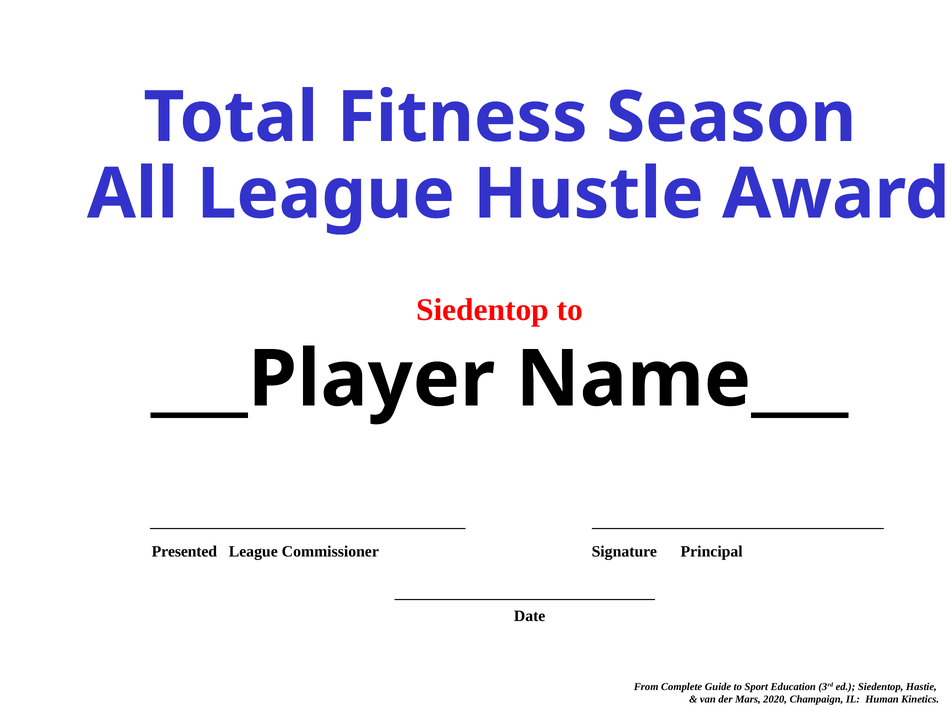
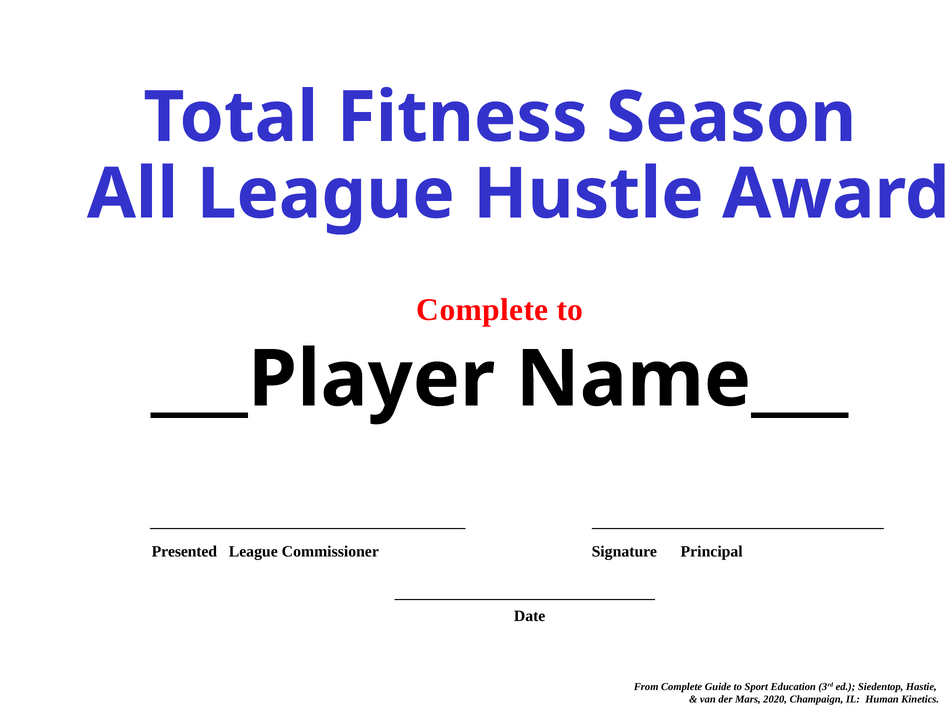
Siedentop at (483, 310): Siedentop -> Complete
